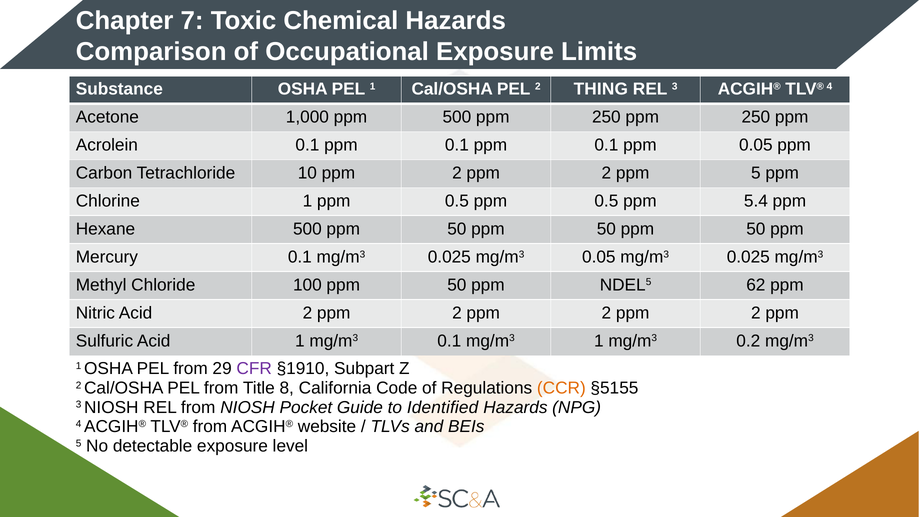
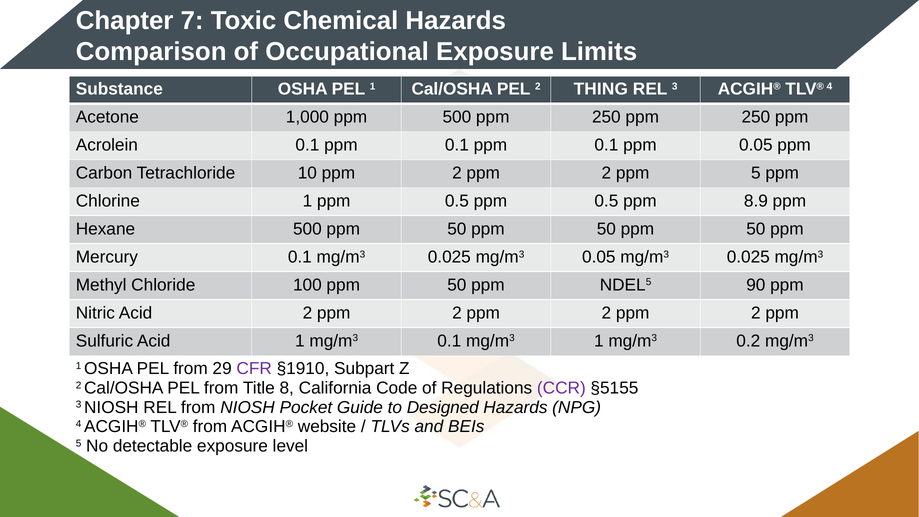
5.4: 5.4 -> 8.9
62: 62 -> 90
CCR colour: orange -> purple
Identified: Identified -> Designed
